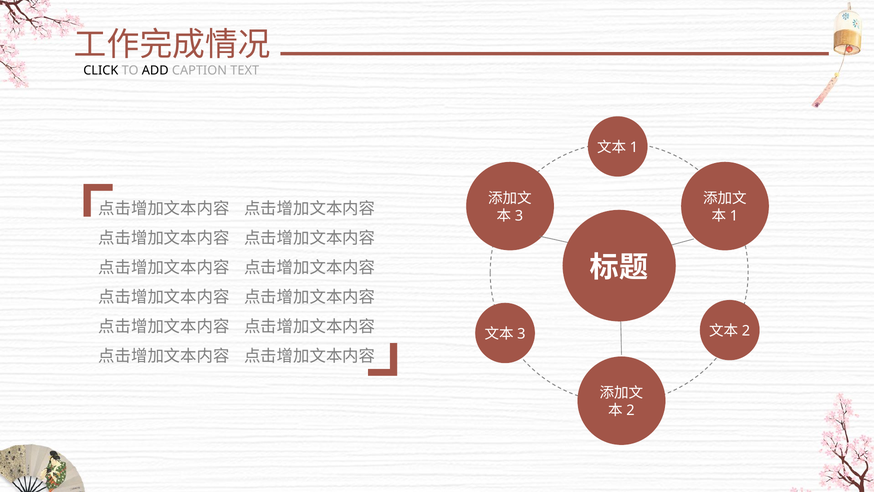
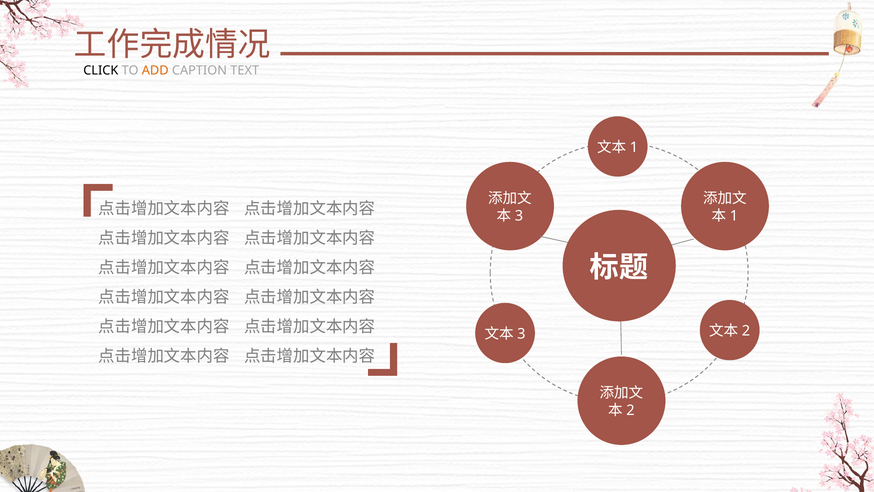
ADD colour: black -> orange
